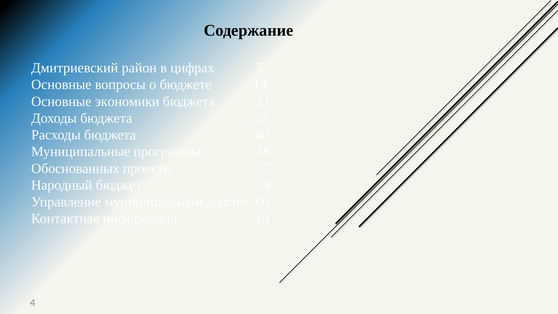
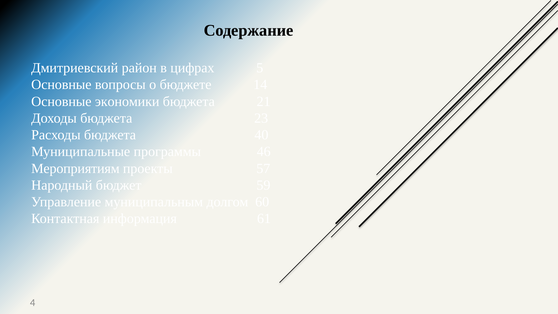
Обоснованных: Обоснованных -> Мероприятиям
